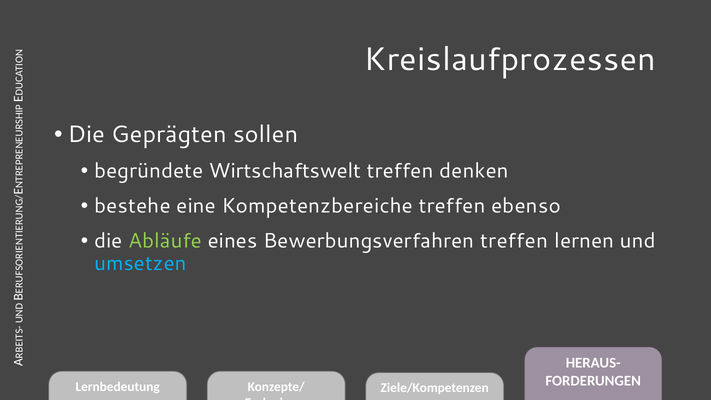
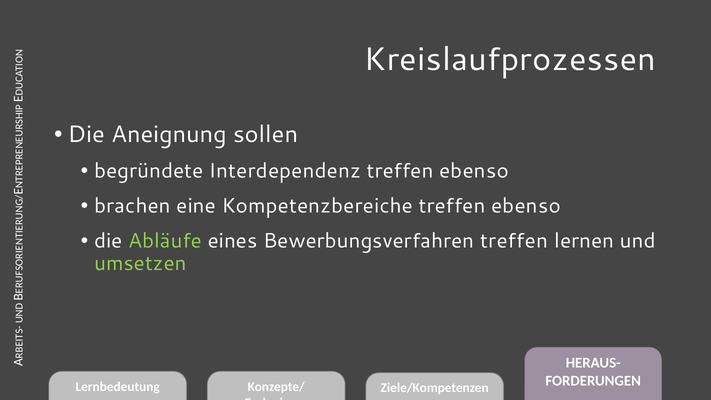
Geprägten: Geprägten -> Aneignung
Wirtschaftswelt: Wirtschaftswelt -> Interdependenz
denken at (474, 171): denken -> ebenso
bestehe: bestehe -> brachen
umsetzen colour: light blue -> light green
